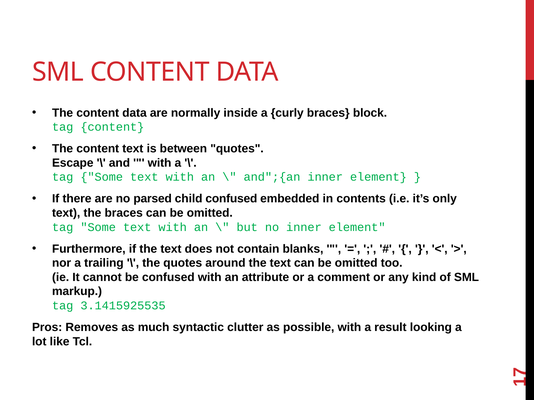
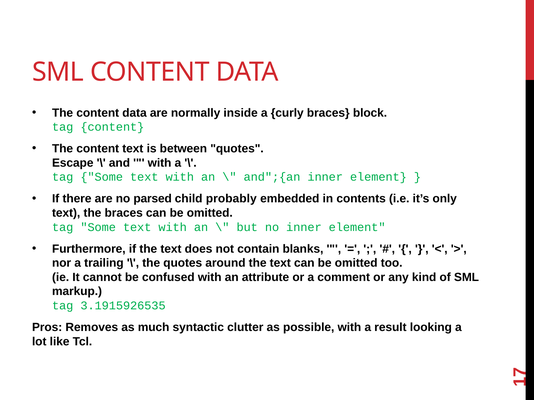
child confused: confused -> probably
3.1415925535: 3.1415925535 -> 3.1915926535
